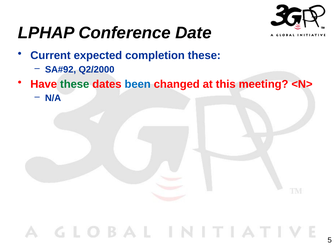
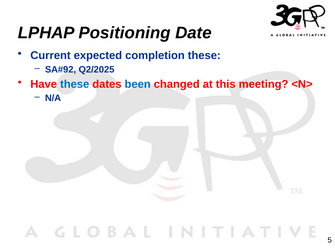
Conference: Conference -> Positioning
Q2/2000: Q2/2000 -> Q2/2025
these at (75, 84) colour: green -> blue
